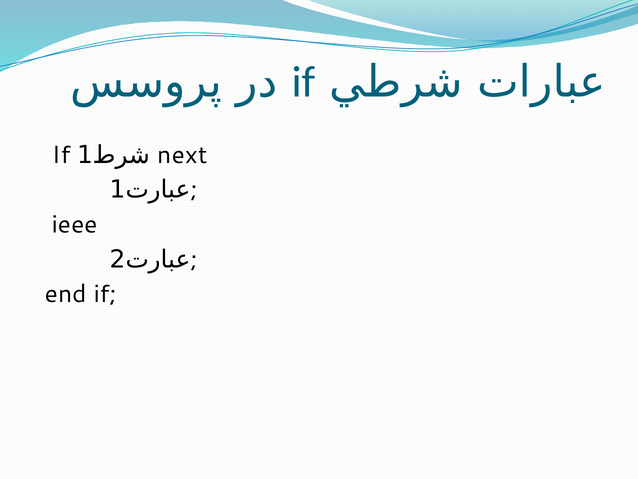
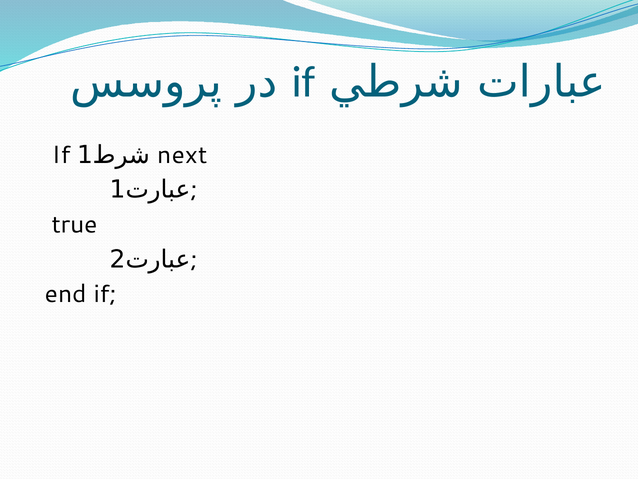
ieee: ieee -> true
